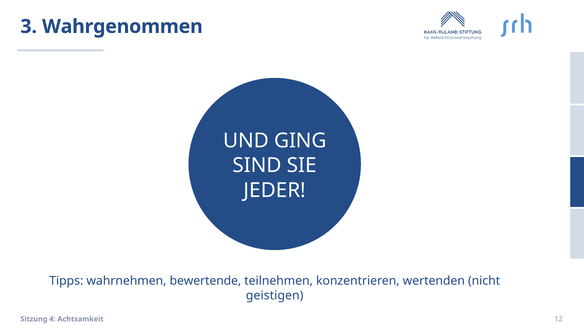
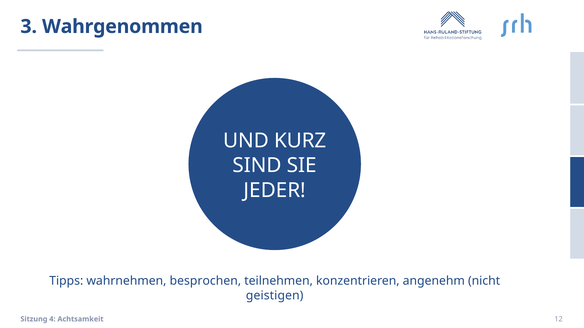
GING: GING -> KURZ
bewertende: bewertende -> besprochen
wertenden: wertenden -> angenehm
